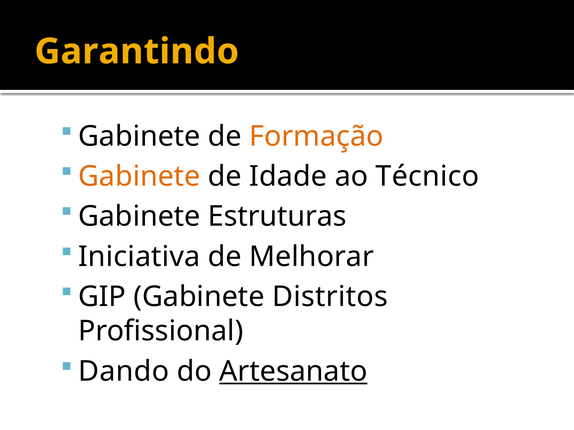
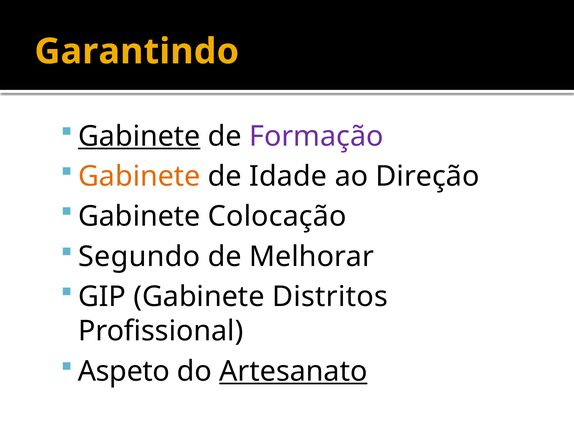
Gabinete at (139, 136) underline: none -> present
Formação colour: orange -> purple
Técnico: Técnico -> Direção
Estruturas: Estruturas -> Colocação
Iniciativa: Iniciativa -> Segundo
Dando: Dando -> Aspeto
